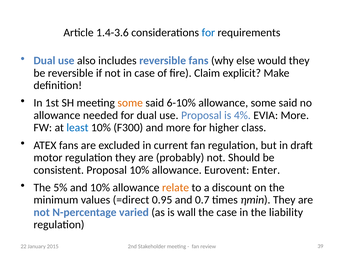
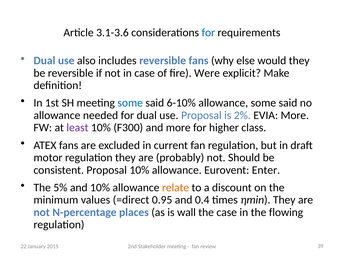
1.4-3.6: 1.4-3.6 -> 3.1-3.6
Claim: Claim -> Were
some at (130, 103) colour: orange -> blue
4%: 4% -> 2%
least colour: blue -> purple
0.7: 0.7 -> 0.4
varied: varied -> places
liability: liability -> flowing
